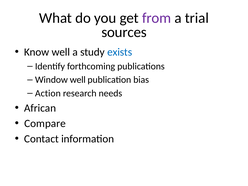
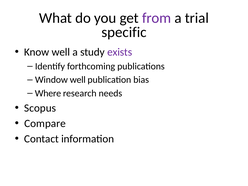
sources: sources -> specific
exists colour: blue -> purple
Action: Action -> Where
African: African -> Scopus
